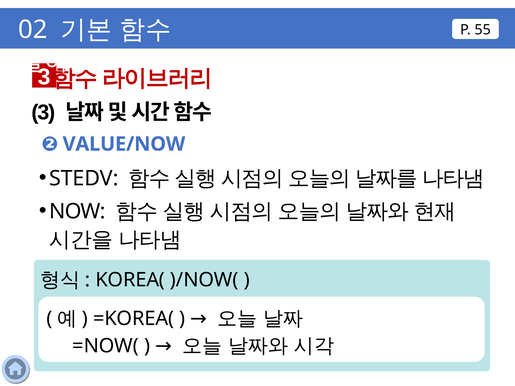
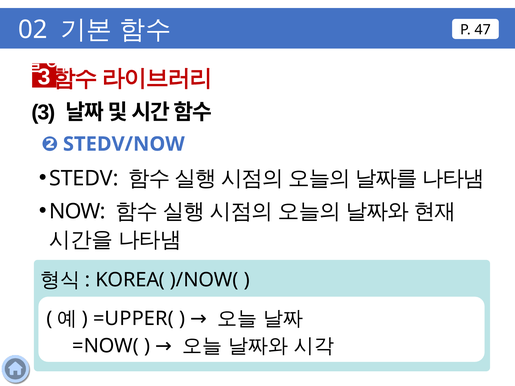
55: 55 -> 47
VALUE/NOW: VALUE/NOW -> STEDV/NOW
=KOREA(: =KOREA( -> =UPPER(
